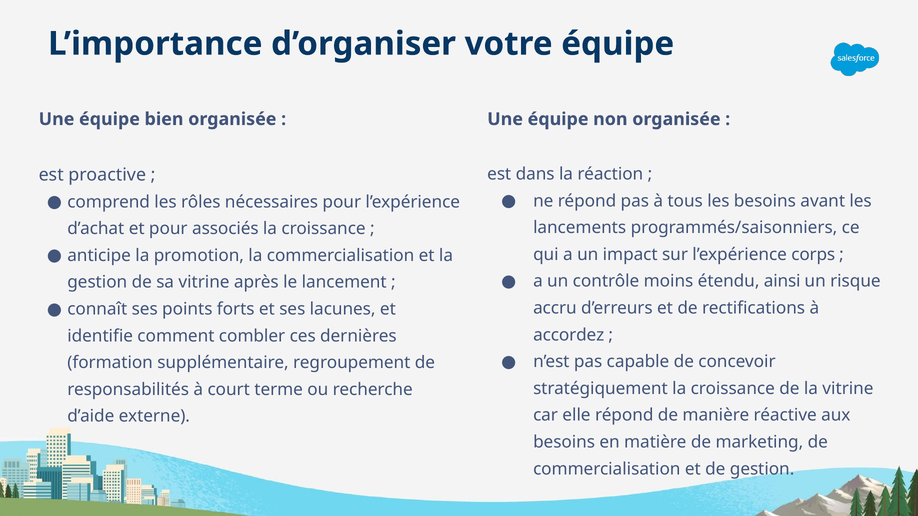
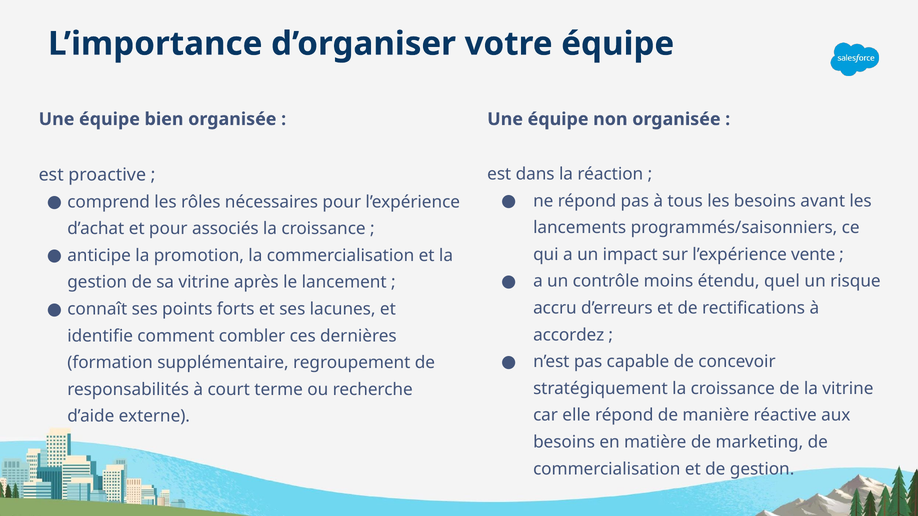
corps: corps -> vente
ainsi: ainsi -> quel
